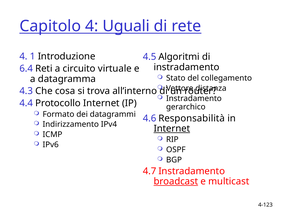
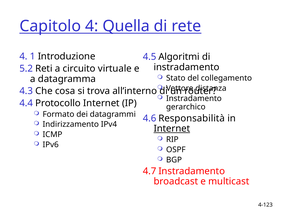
Uguali: Uguali -> Quella
6.4: 6.4 -> 5.2
broadcast underline: present -> none
